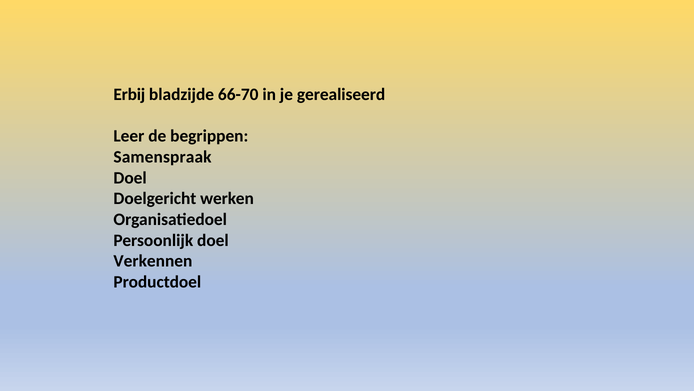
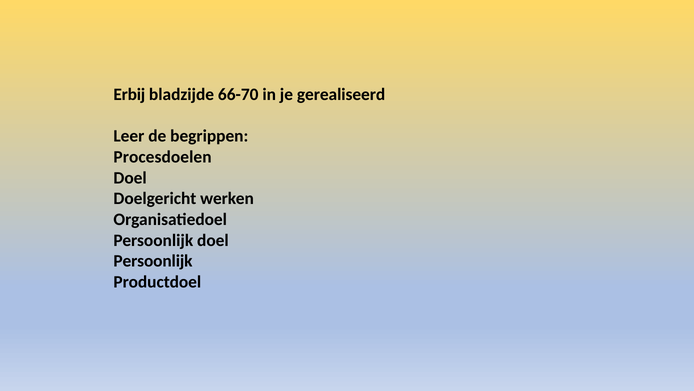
Samenspraak: Samenspraak -> Procesdoelen
Verkennen at (153, 261): Verkennen -> Persoonlijk
